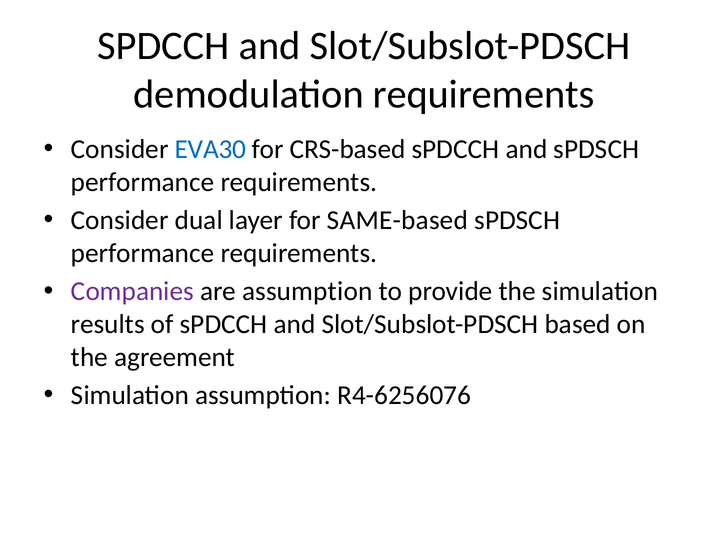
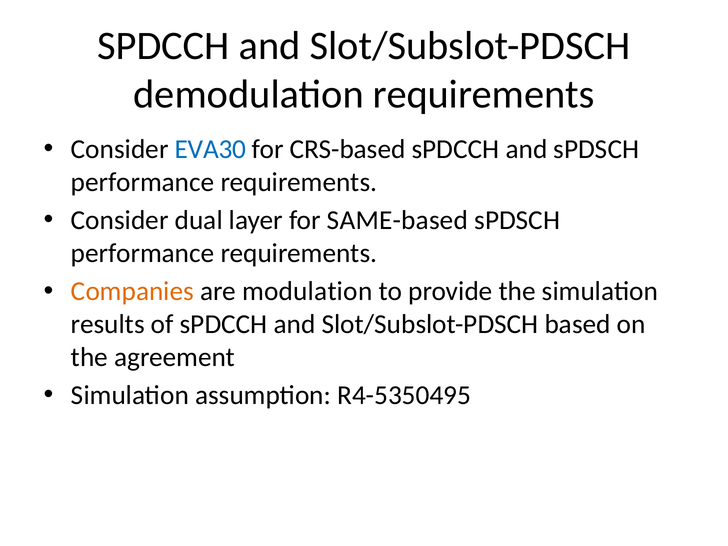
Companies colour: purple -> orange
are assumption: assumption -> modulation
R4-6256076: R4-6256076 -> R4-5350495
